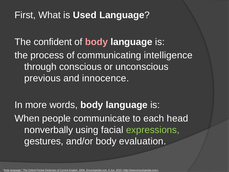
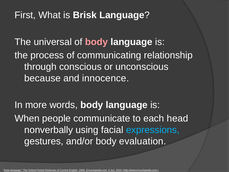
Used: Used -> Brisk
confident: confident -> universal
intelligence: intelligence -> relationship
previous: previous -> because
expressions colour: light green -> light blue
